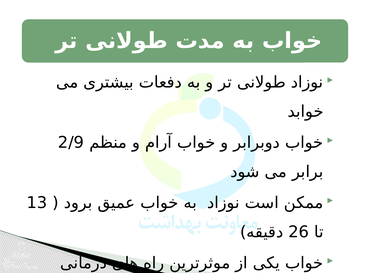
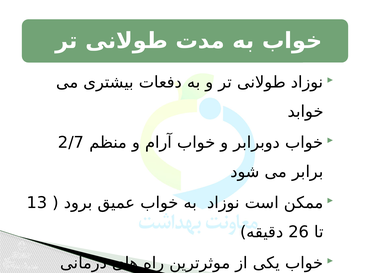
2/9: 2/9 -> 2/7
